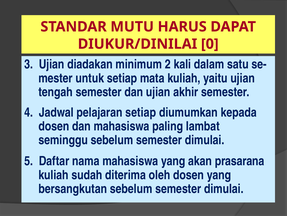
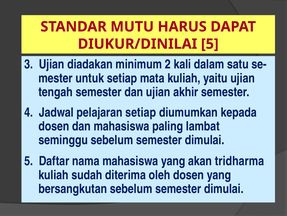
DIUKUR/DINILAI 0: 0 -> 5
prasarana: prasarana -> tridharma
